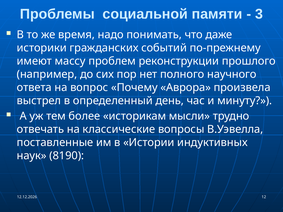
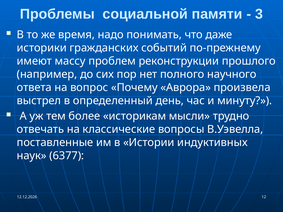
8190: 8190 -> 6377
